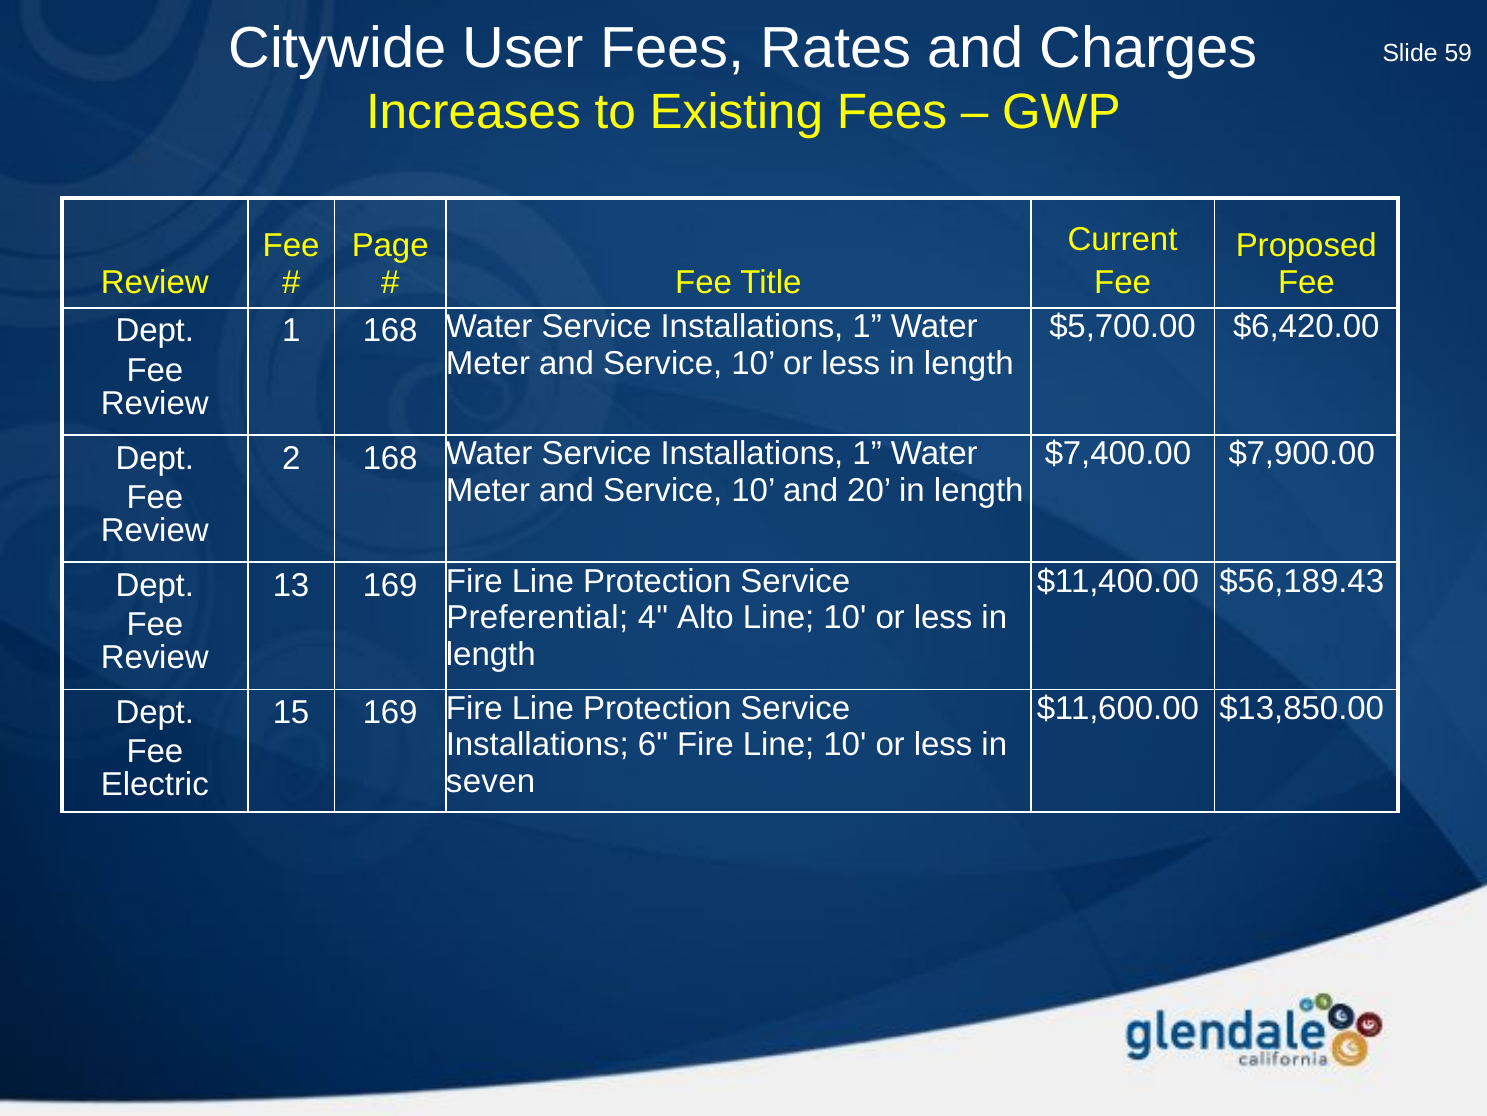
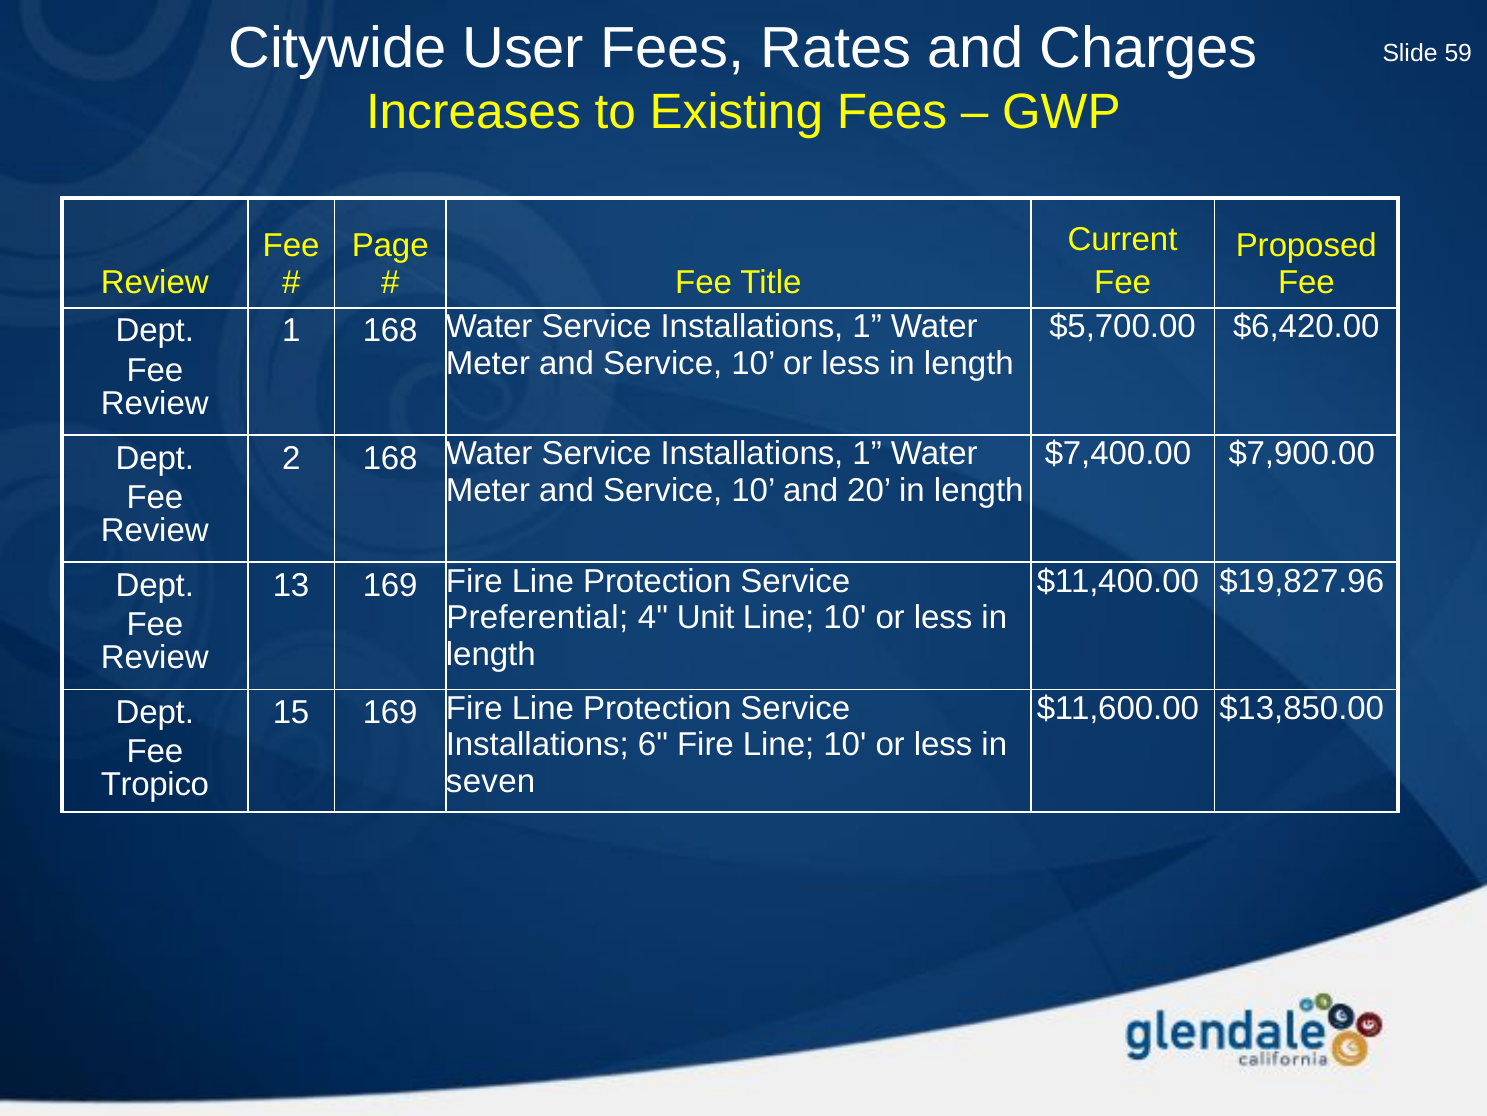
$56,189.43: $56,189.43 -> $19,827.96
Alto: Alto -> Unit
Electric: Electric -> Tropico
